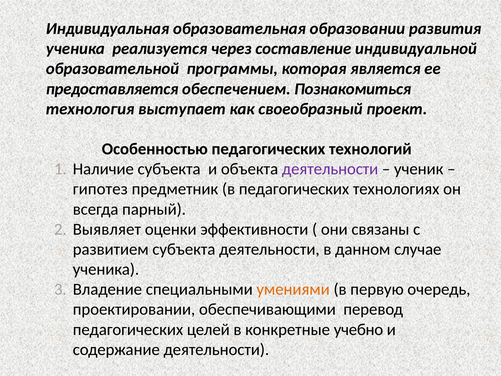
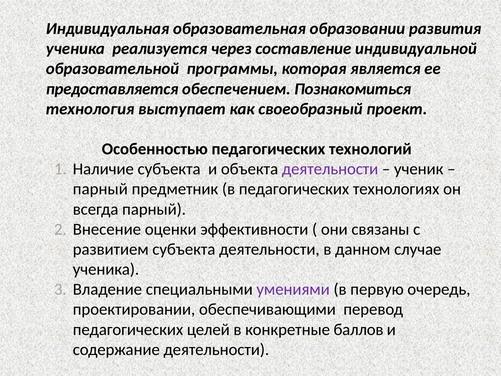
гипотез at (100, 189): гипотез -> парный
Выявляет: Выявляет -> Внесение
умениями colour: orange -> purple
учебно: учебно -> баллов
